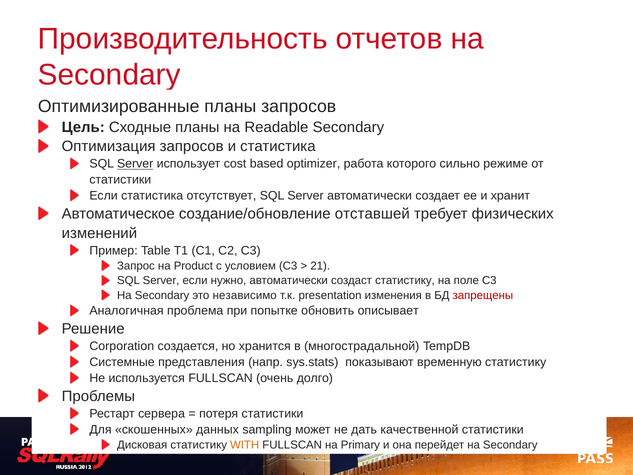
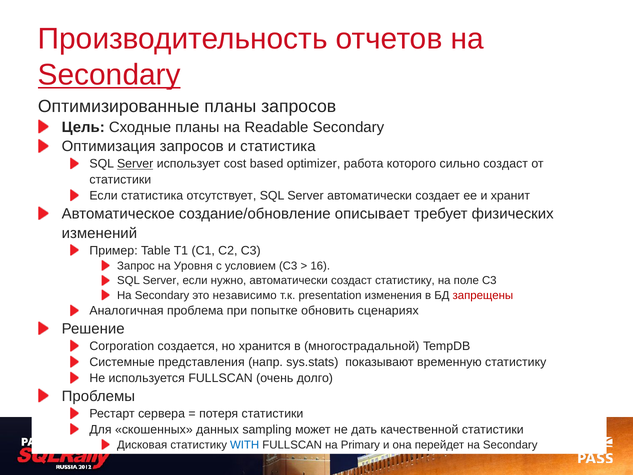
Secondary at (109, 75) underline: none -> present
сильно режиме: режиме -> создаст
отставшей: отставшей -> описывает
Product: Product -> Уровня
21: 21 -> 16
описывает: описывает -> сценариях
WITH colour: orange -> blue
